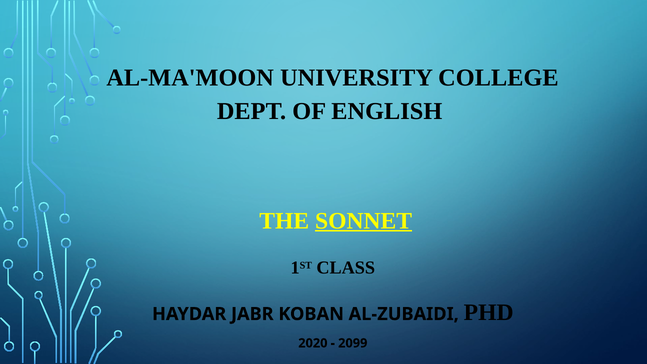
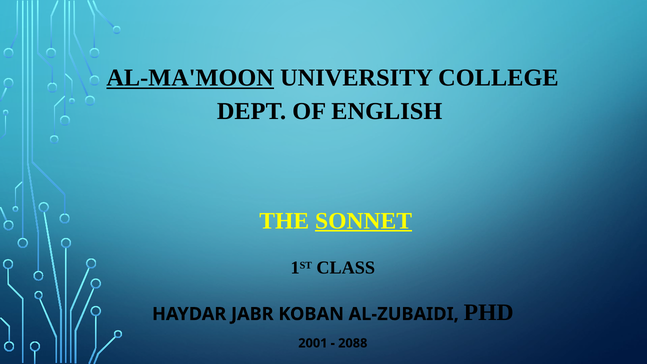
AL-MA'MOON underline: none -> present
2020: 2020 -> 2001
2099: 2099 -> 2088
